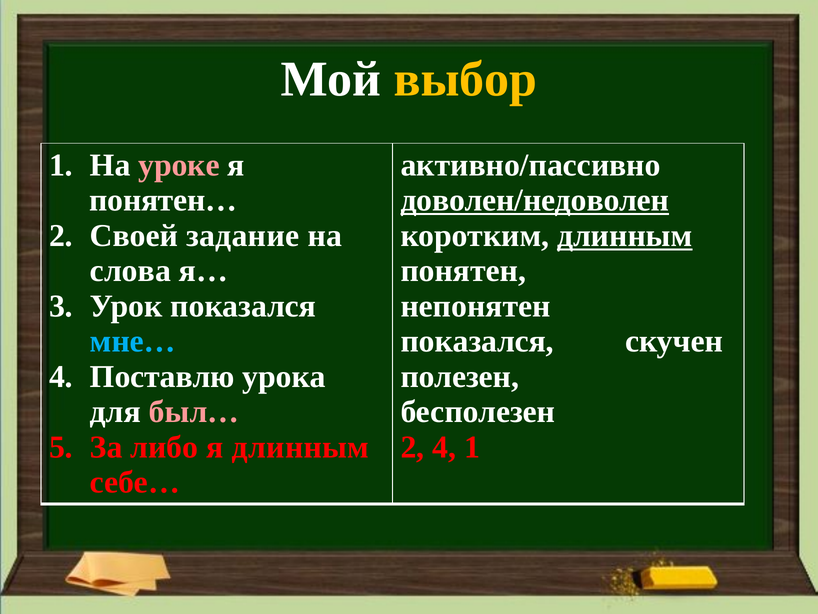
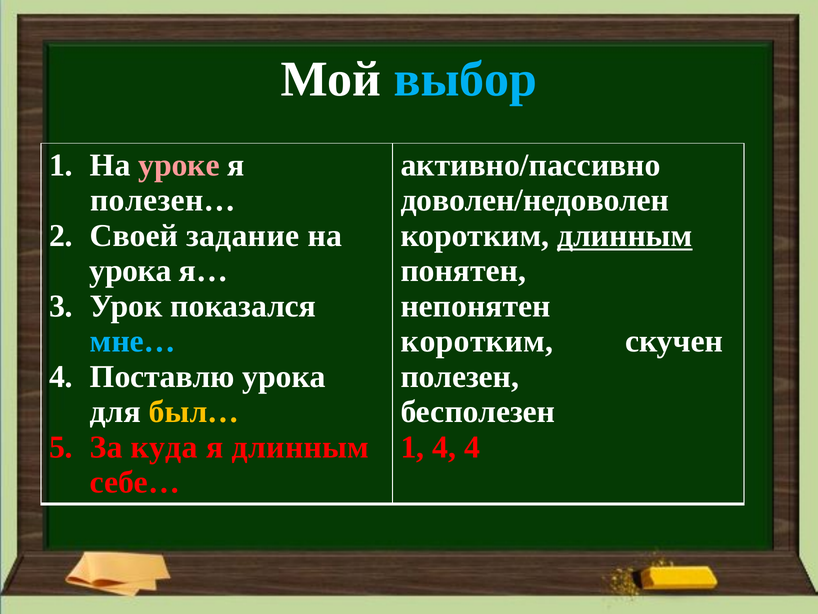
выбор colour: yellow -> light blue
понятен…: понятен… -> полезен…
доволен/недоволен underline: present -> none
слова at (130, 271): слова -> урока
показался at (477, 341): показался -> коротким
был… colour: pink -> yellow
либо: либо -> куда
2 at (413, 447): 2 -> 1
4 1: 1 -> 4
